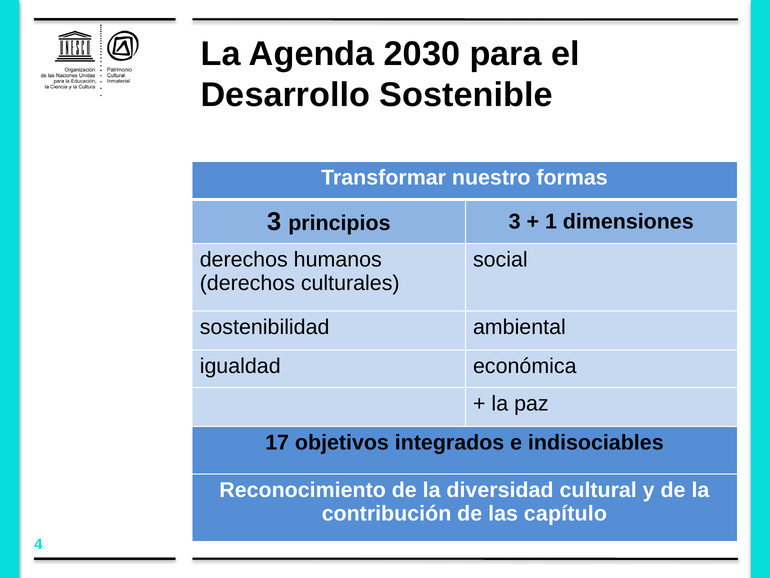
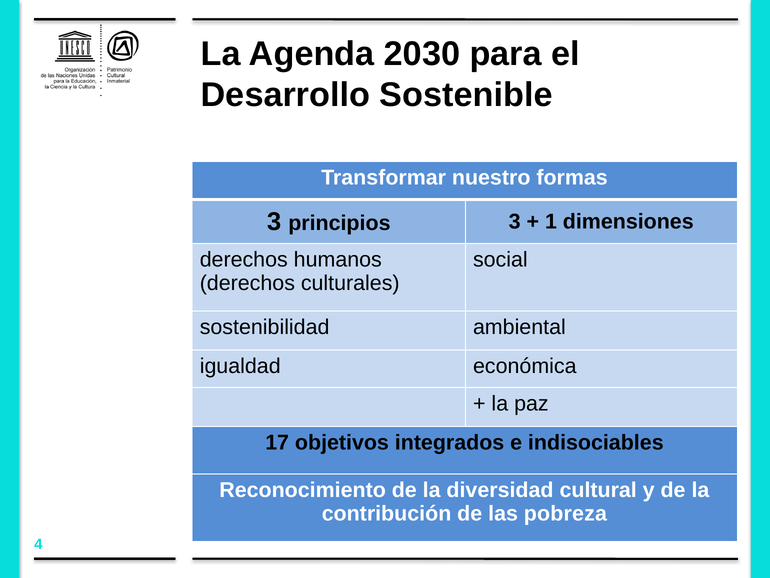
capítulo: capítulo -> pobreza
